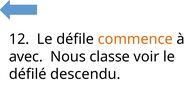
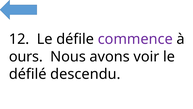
commence colour: orange -> purple
avec: avec -> ours
classe: classe -> avons
